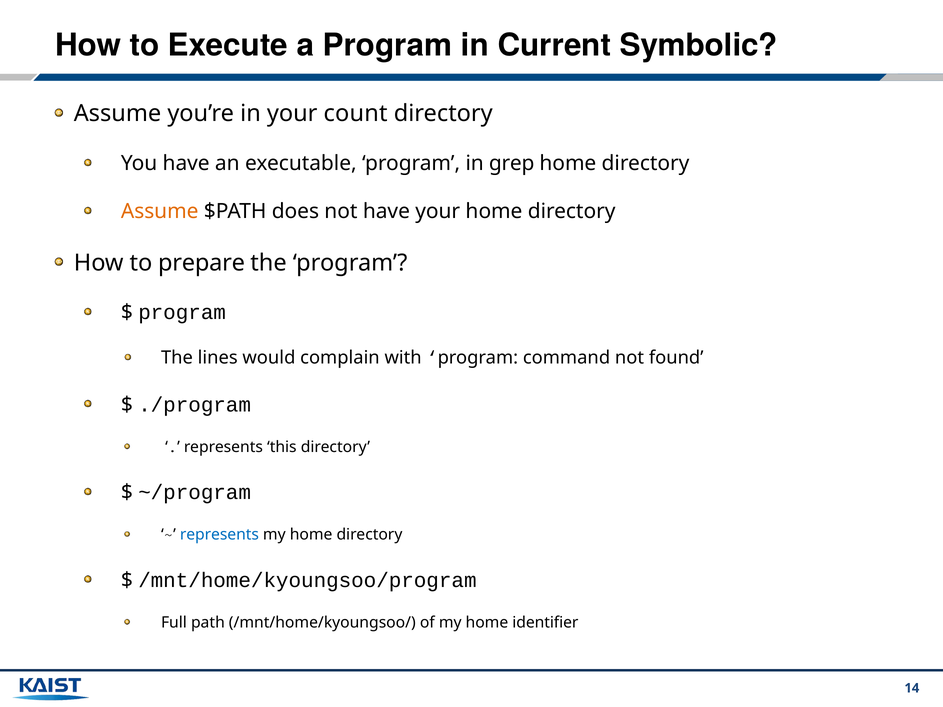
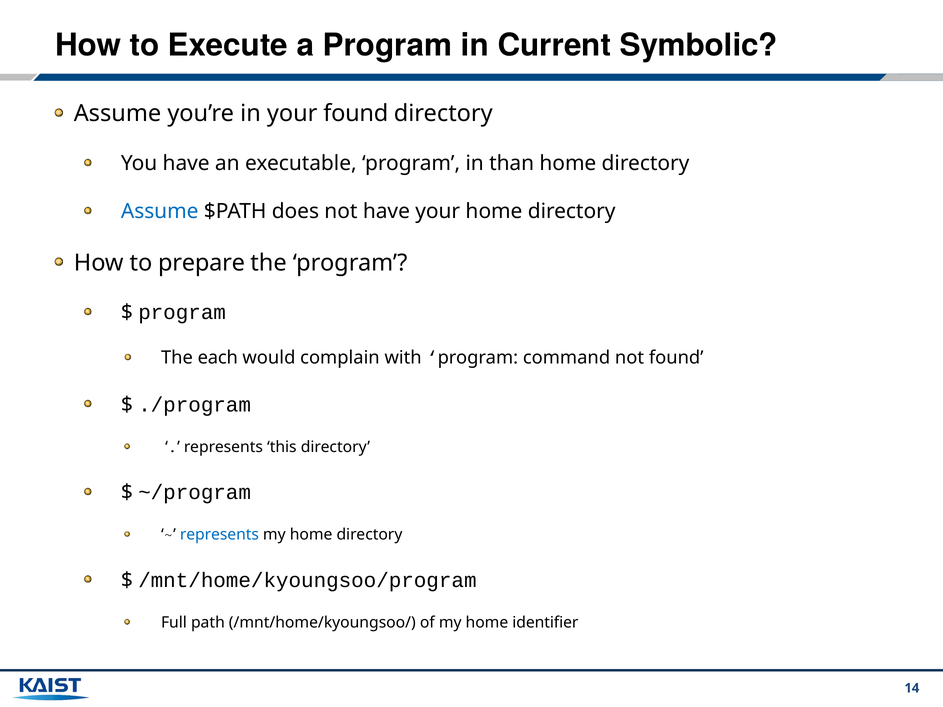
your count: count -> found
grep: grep -> than
Assume at (160, 212) colour: orange -> blue
lines: lines -> each
